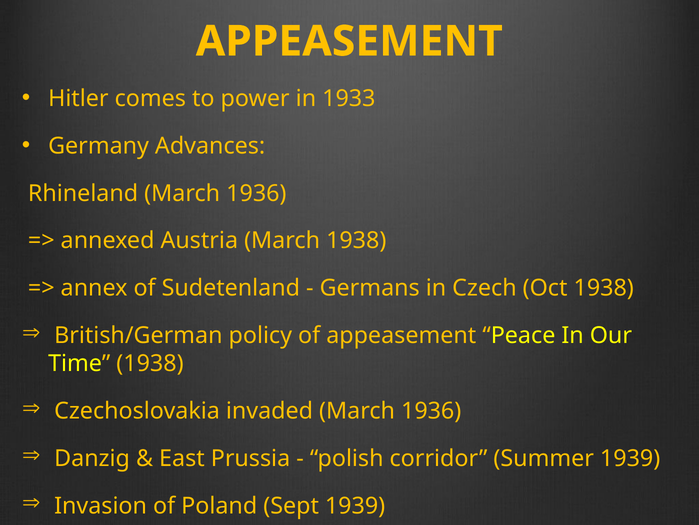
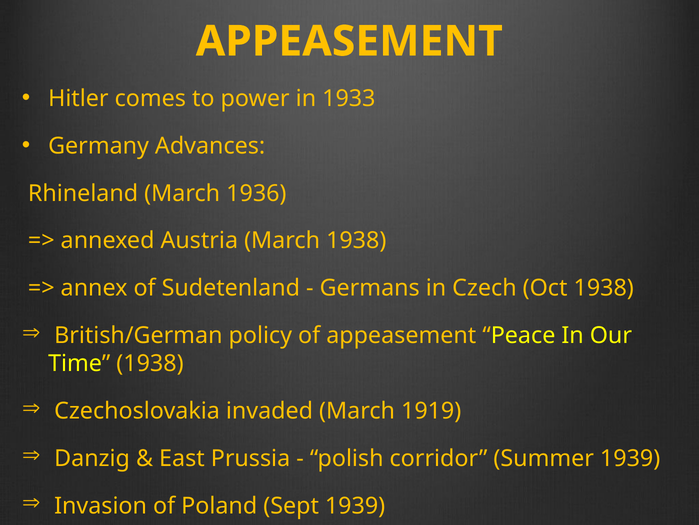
invaded March 1936: 1936 -> 1919
